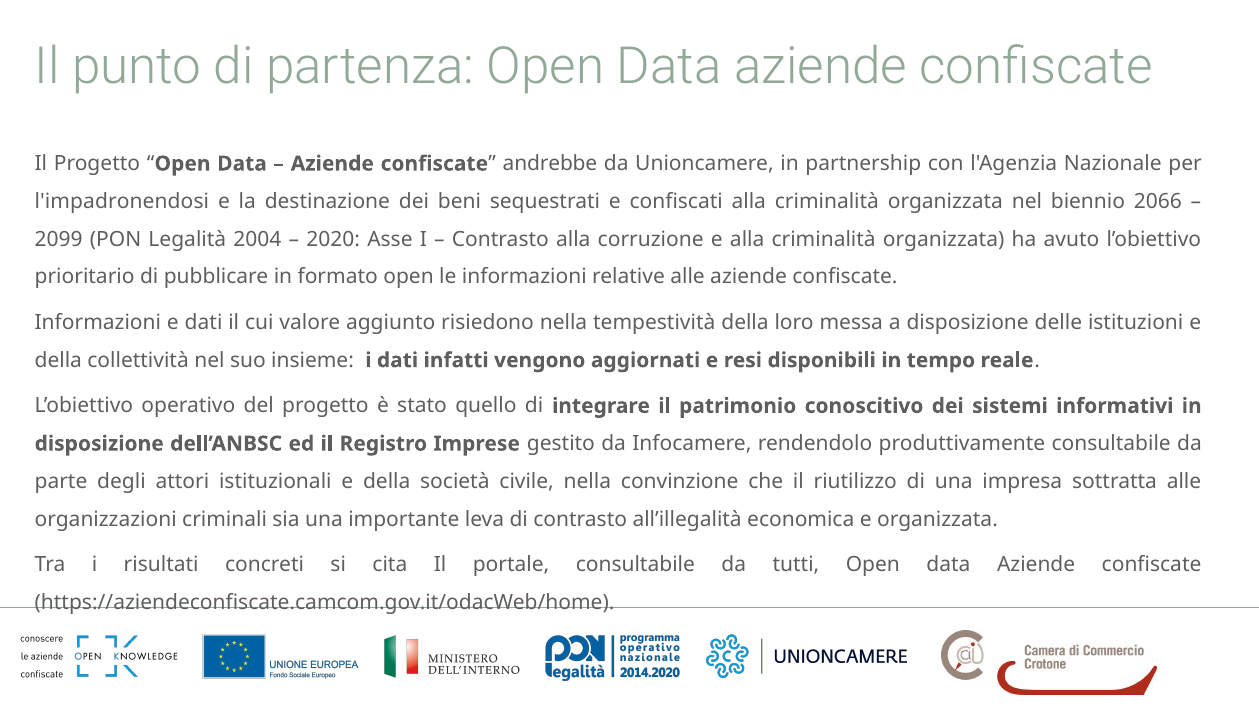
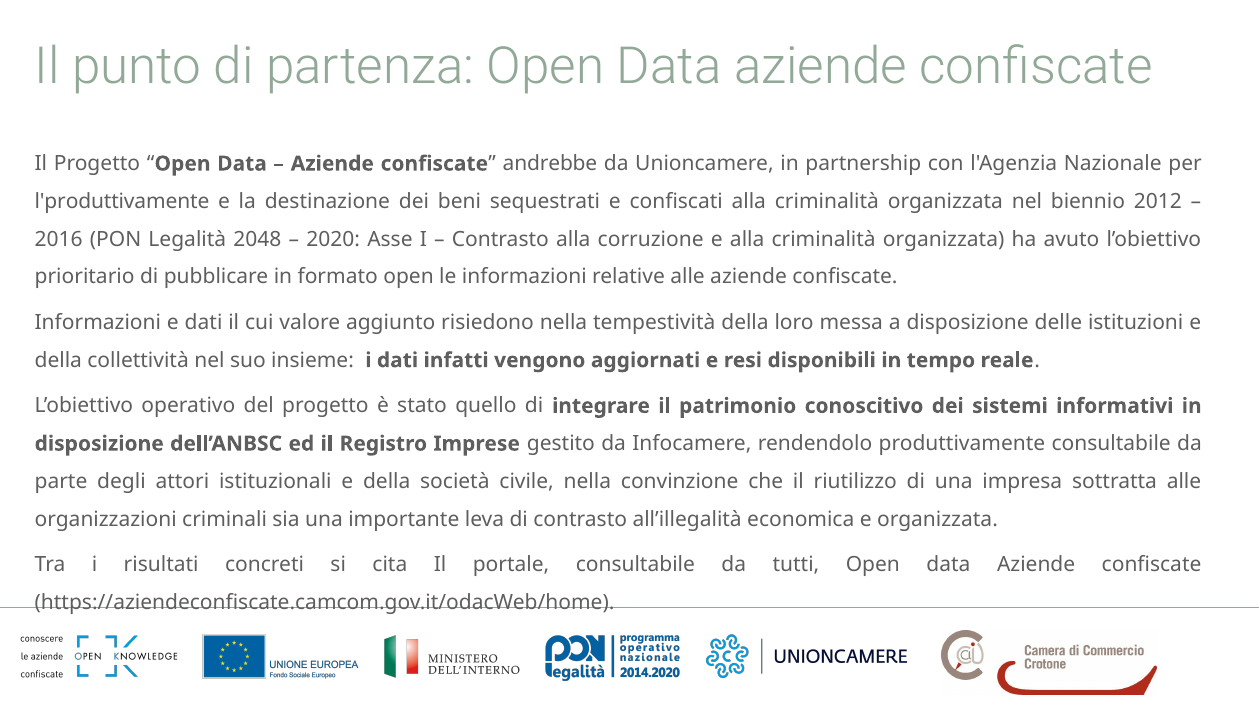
l'impadronendosi: l'impadronendosi -> l'produttivamente
2066: 2066 -> 2012
2099: 2099 -> 2016
2004: 2004 -> 2048
